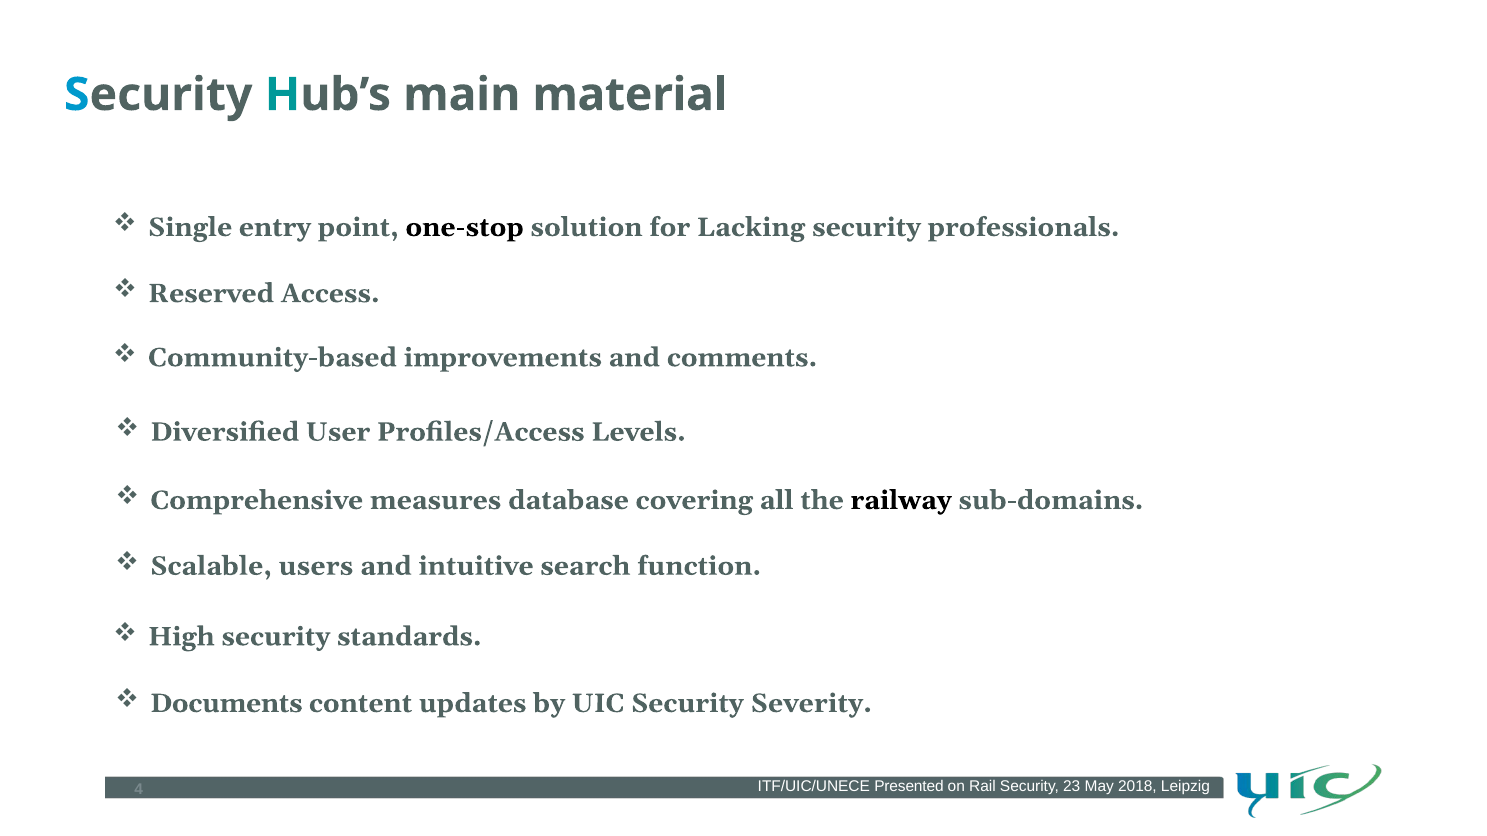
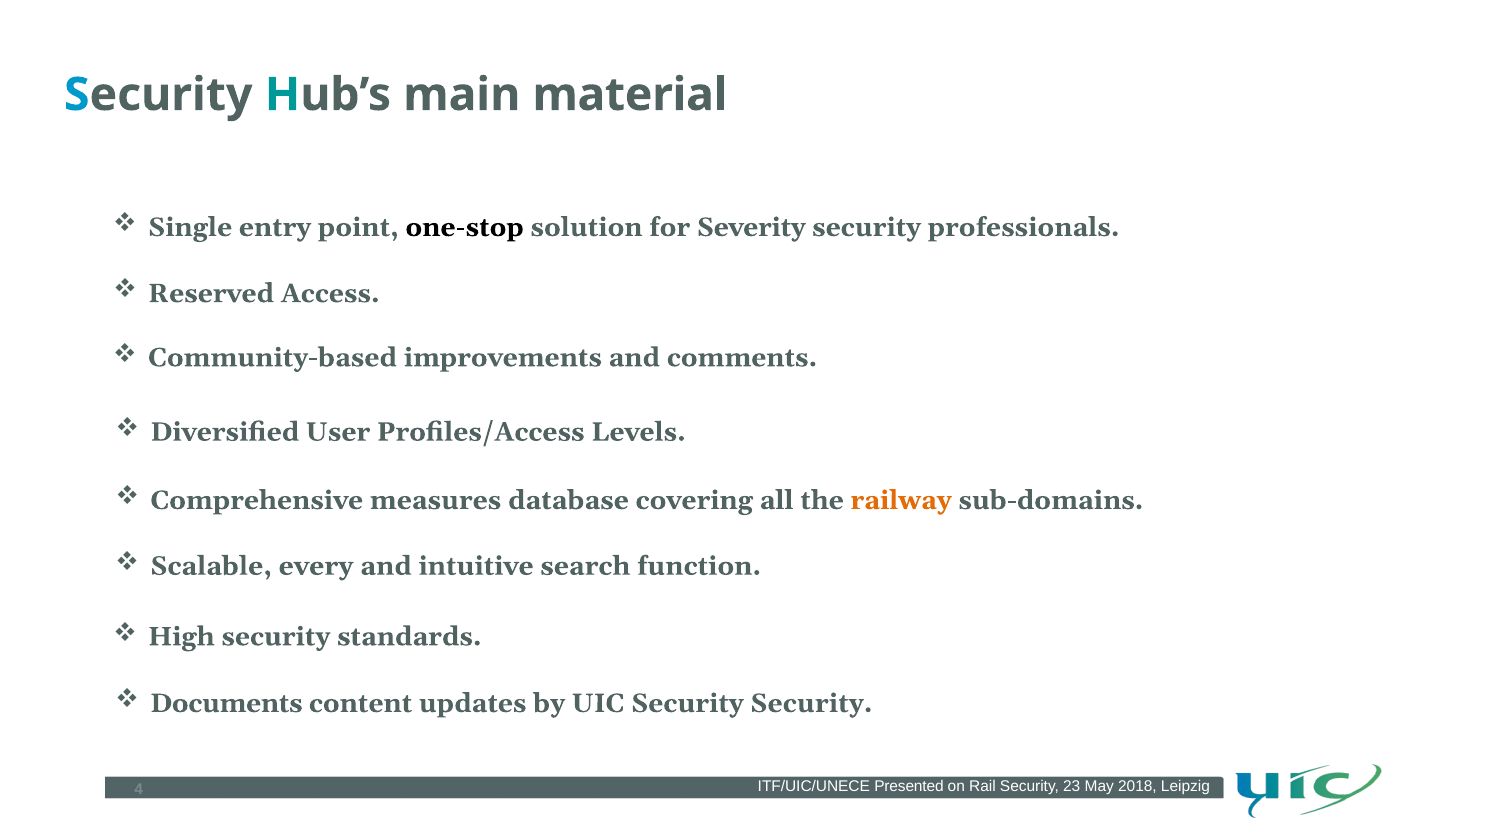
Lacking: Lacking -> Severity
railway colour: black -> orange
users: users -> every
Security Severity: Severity -> Security
